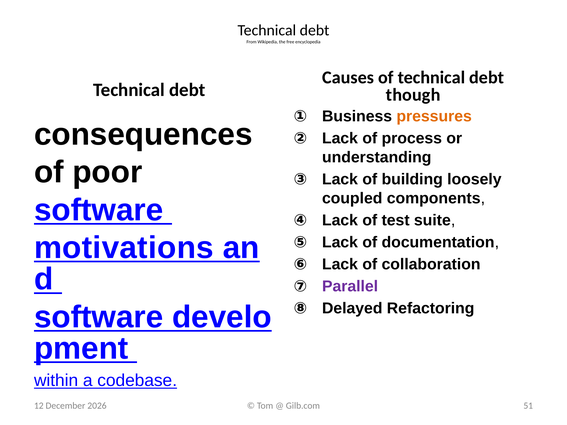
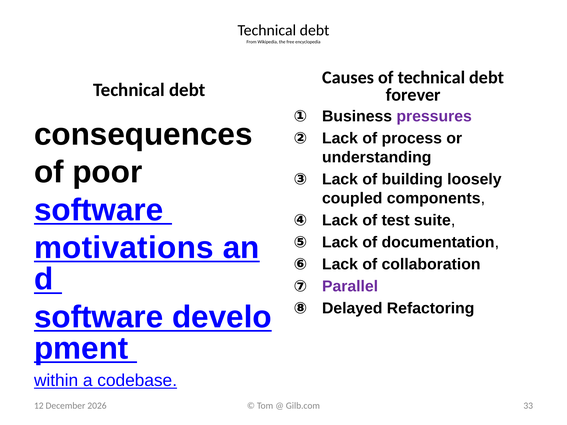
though: though -> forever
pressures colour: orange -> purple
51: 51 -> 33
